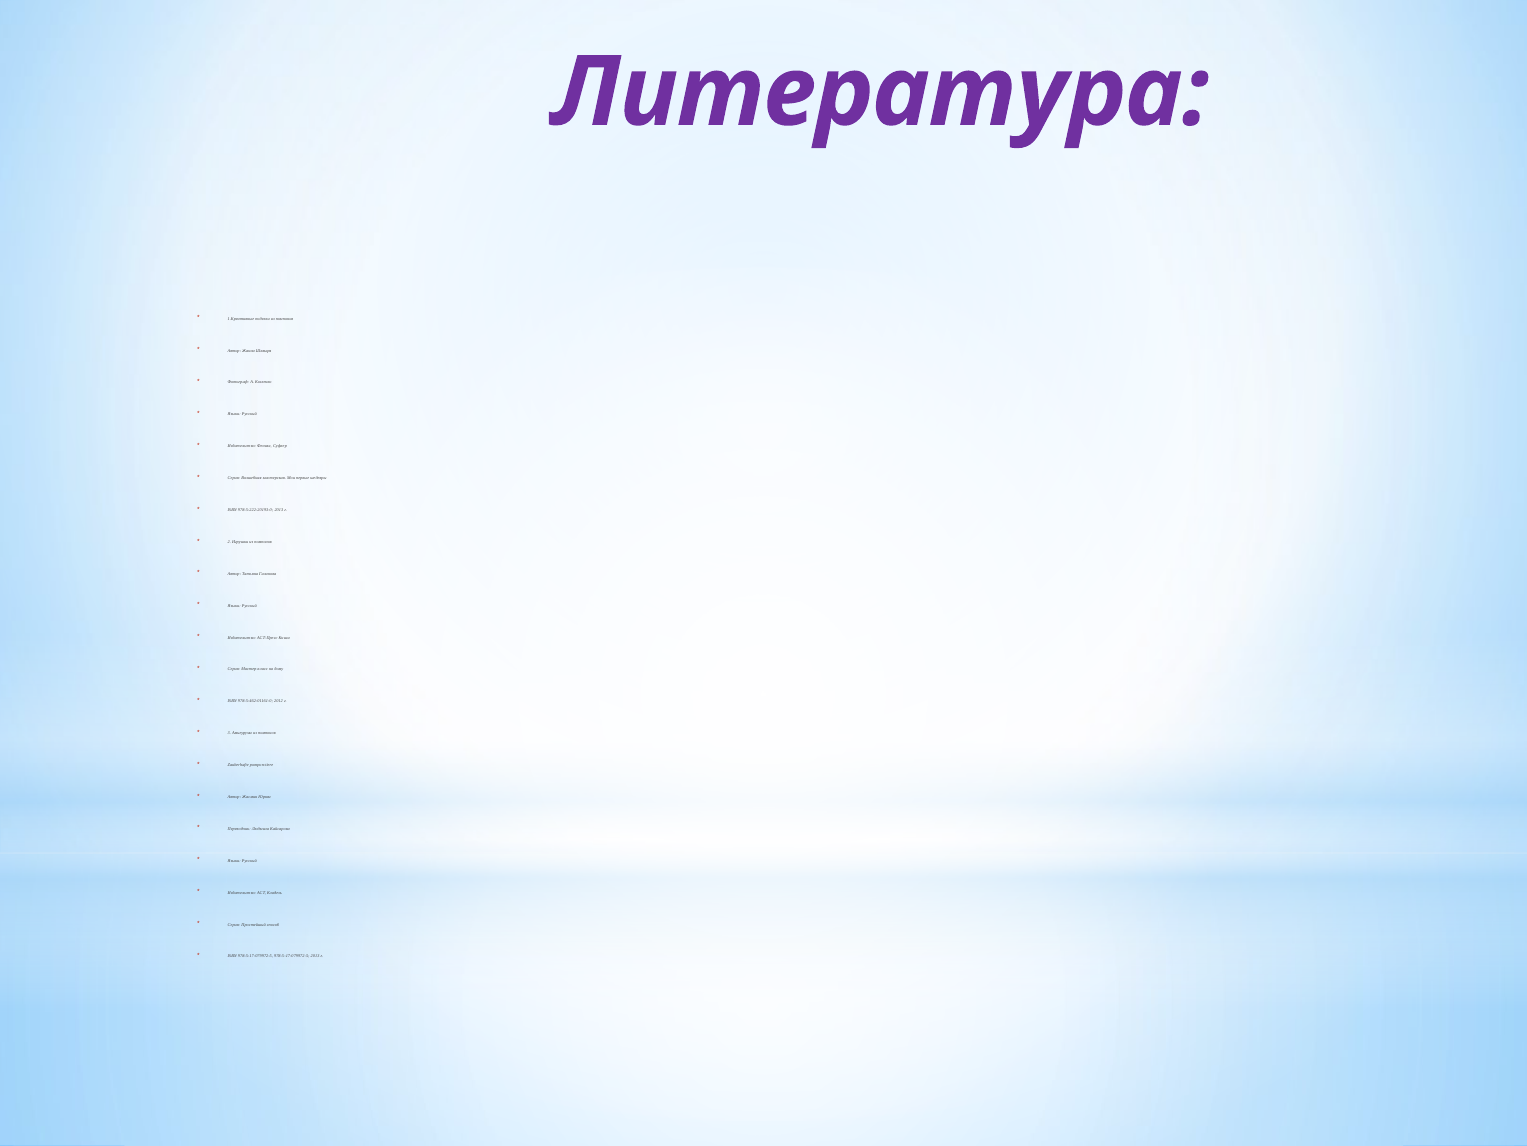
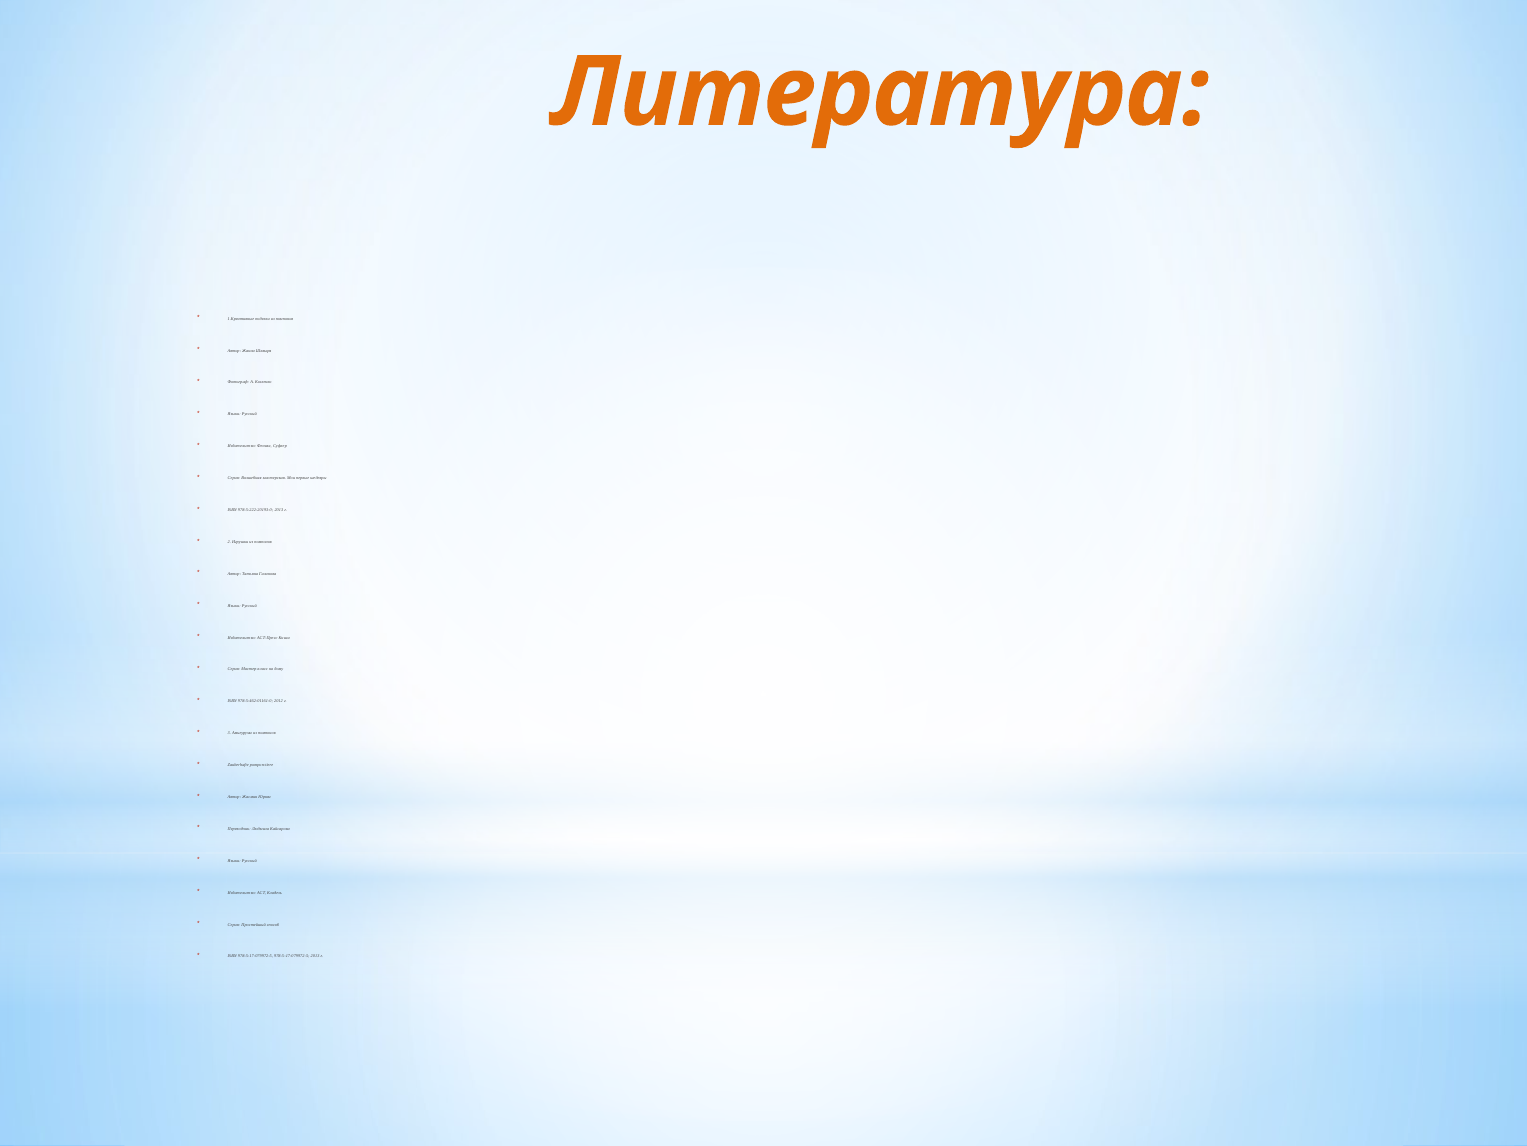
Литература colour: purple -> orange
